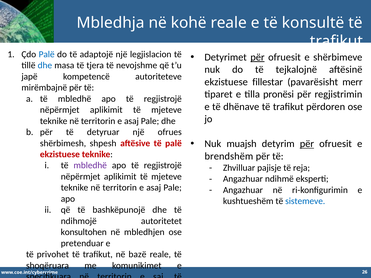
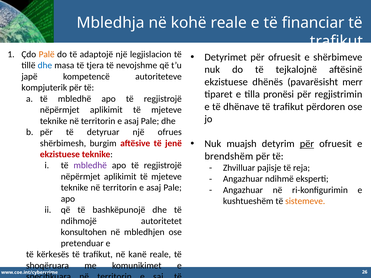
konsultë: konsultë -> financiar
Palë at (47, 54) colour: blue -> orange
për at (257, 57) underline: present -> none
fillestar: fillestar -> dhënës
mirëmbajnë at (44, 88): mirëmbajnë -> kompjuterik
shpesh: shpesh -> burgim
të palë: palë -> jenë
sistemeve colour: blue -> orange
privohet: privohet -> kërkesës
bazë: bazë -> kanë
